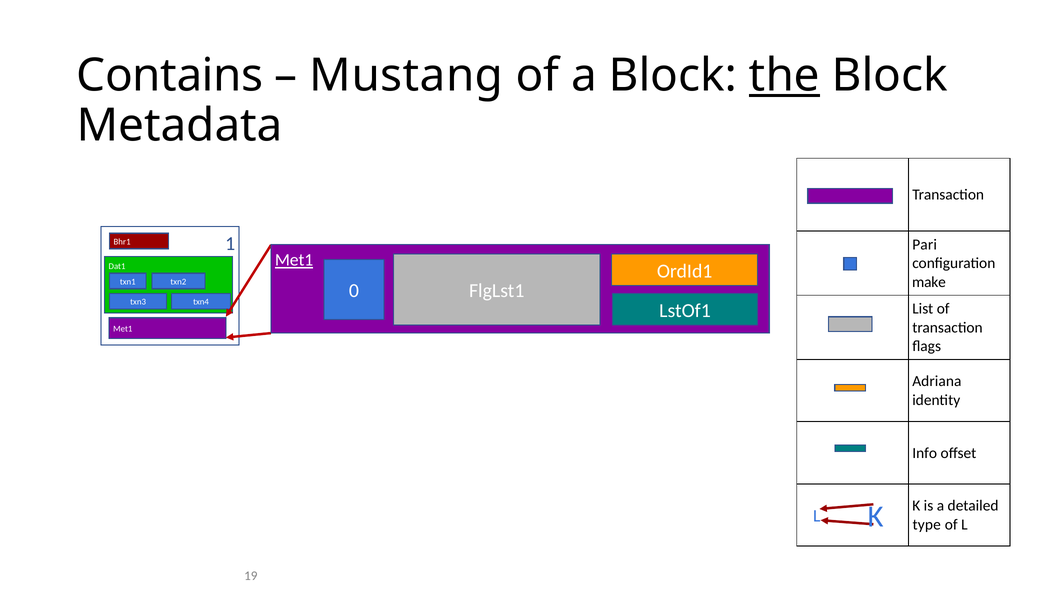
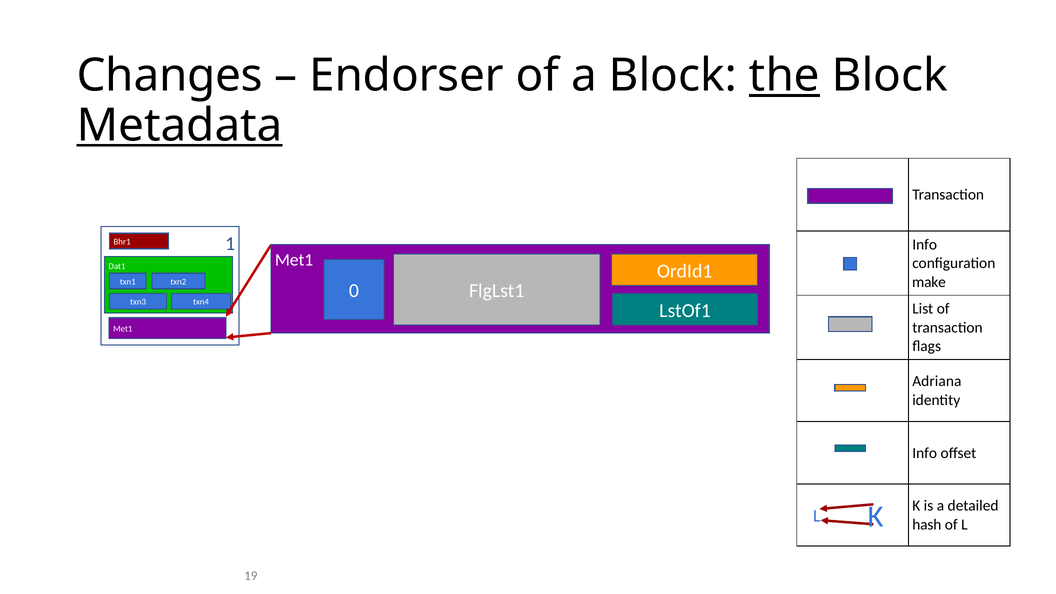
Contains: Contains -> Changes
Mustang: Mustang -> Endorser
Metadata underline: none -> present
Pari at (925, 245): Pari -> Info
Met1 at (294, 260) underline: present -> none
type: type -> hash
